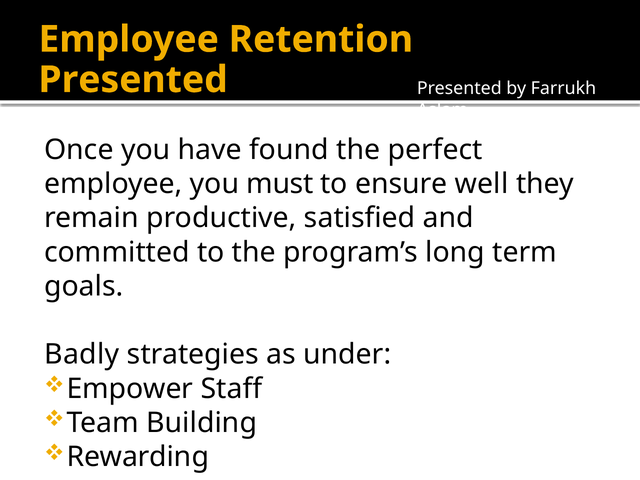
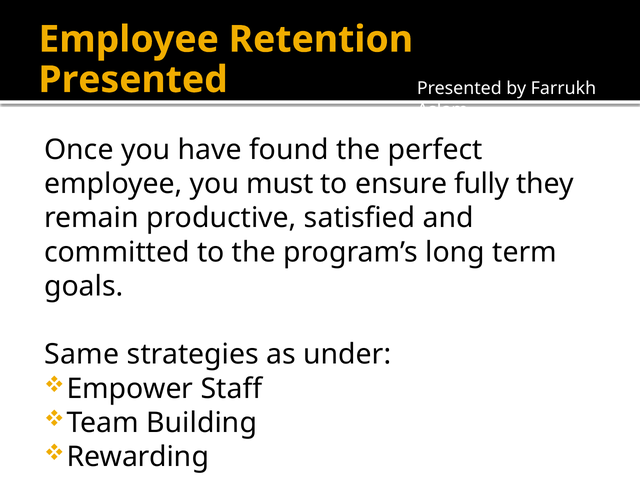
well: well -> fully
Badly: Badly -> Same
